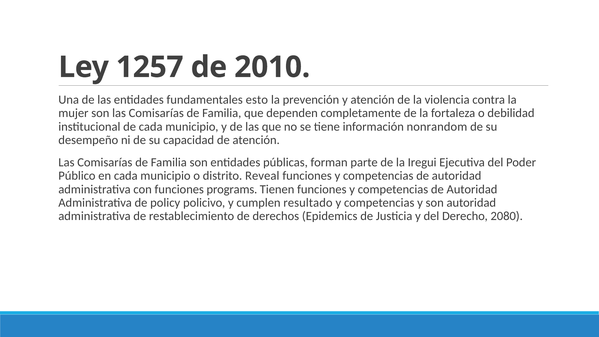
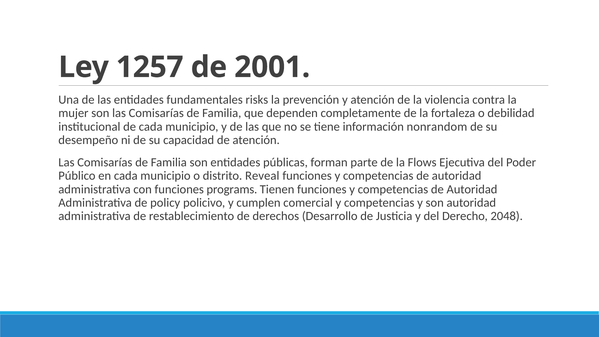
2010: 2010 -> 2001
esto: esto -> risks
Iregui: Iregui -> Flows
resultado: resultado -> comercial
Epidemics: Epidemics -> Desarrollo
2080: 2080 -> 2048
